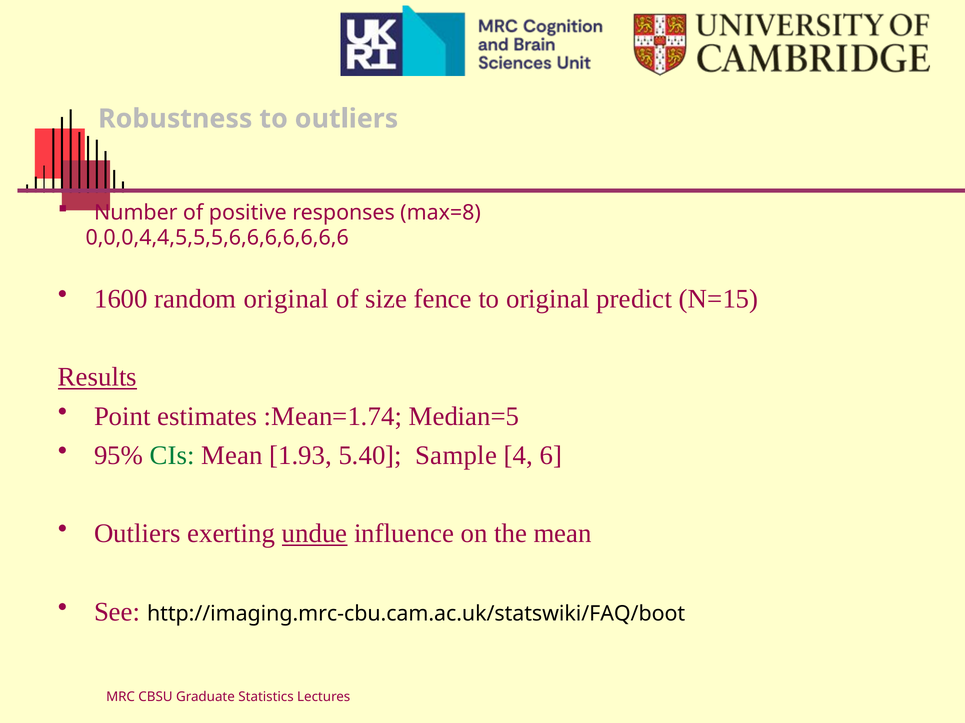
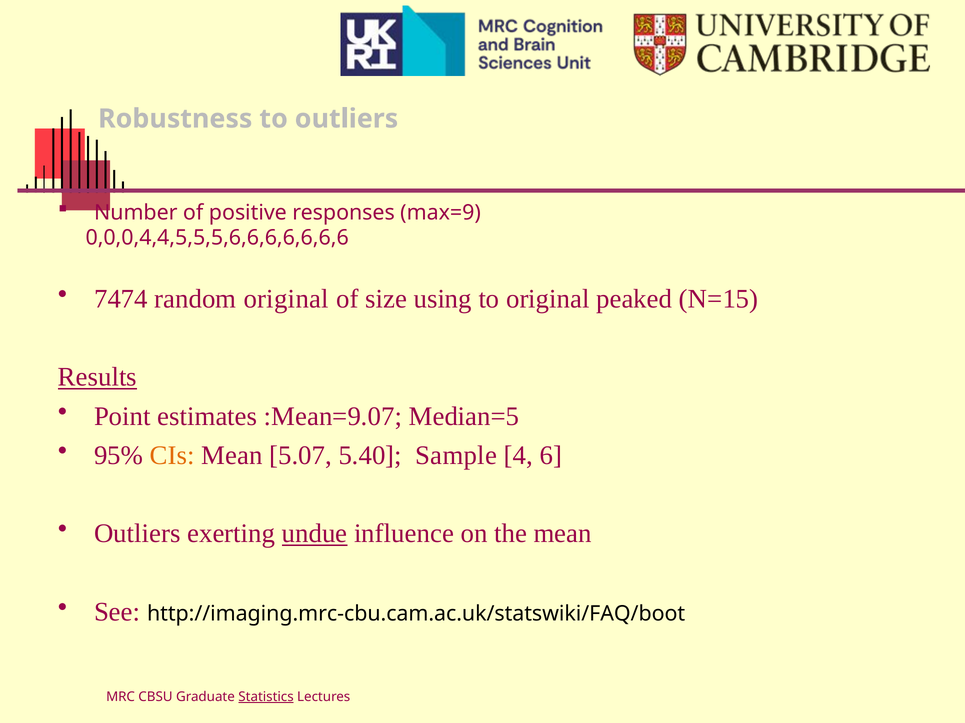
max=8: max=8 -> max=9
1600: 1600 -> 7474
fence: fence -> using
predict: predict -> peaked
:Mean=1.74: :Mean=1.74 -> :Mean=9.07
CIs colour: green -> orange
1.93: 1.93 -> 5.07
Statistics underline: none -> present
